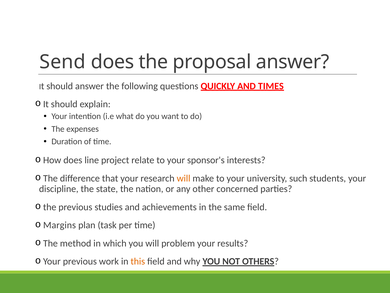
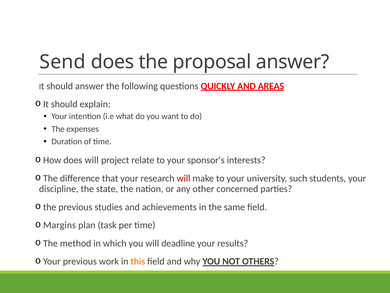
TIMES: TIMES -> AREAS
does line: line -> will
will at (184, 178) colour: orange -> red
problem: problem -> deadline
